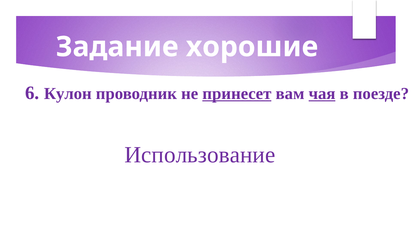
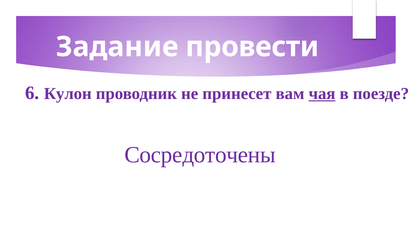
хорошие: хорошие -> провести
принесет underline: present -> none
Использование: Использование -> Сосредоточены
